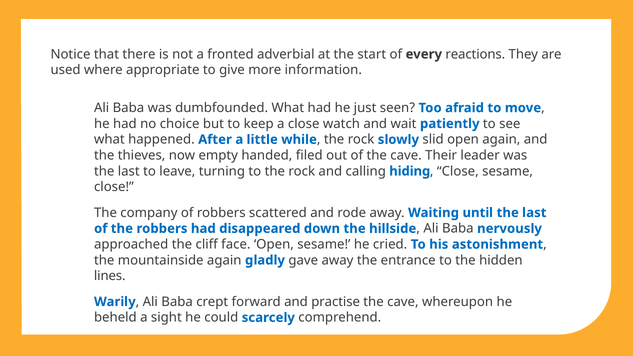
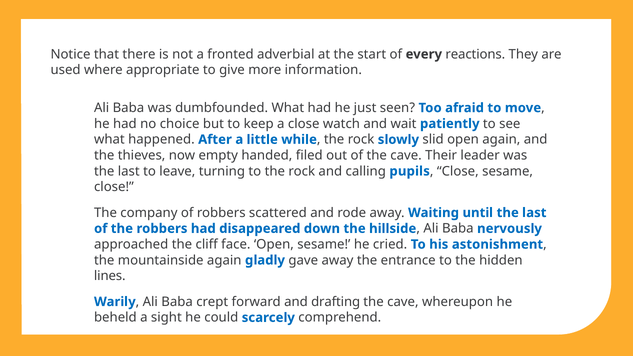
hiding: hiding -> pupils
practise: practise -> drafting
